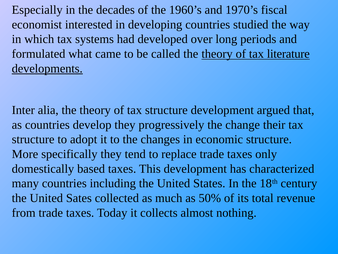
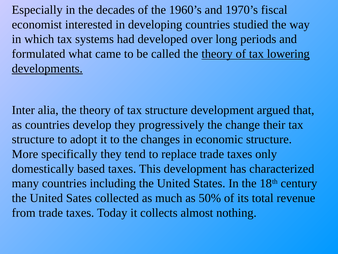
literature: literature -> lowering
